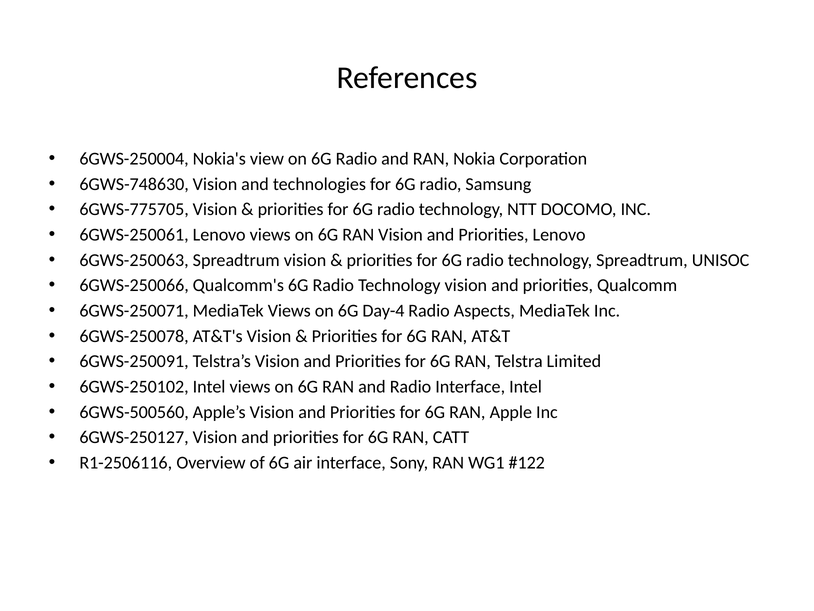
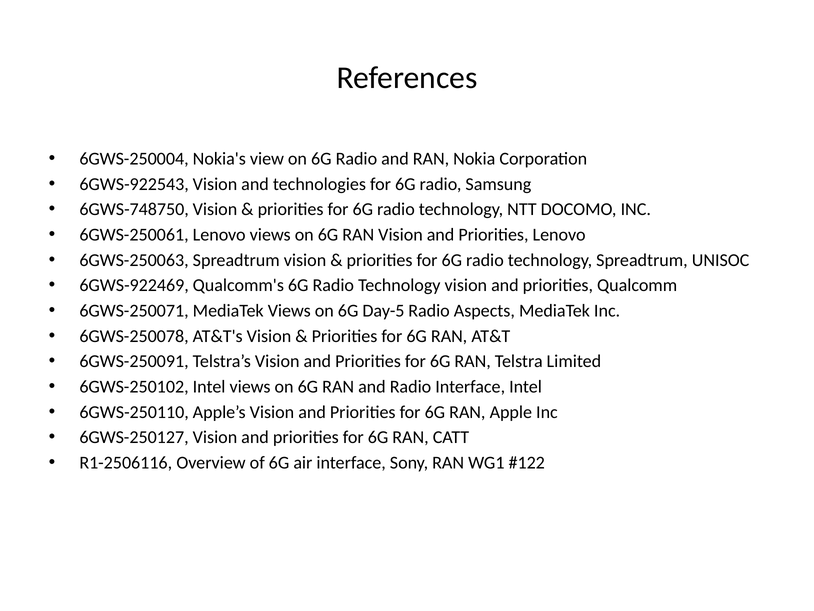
6GWS-748630: 6GWS-748630 -> 6GWS-922543
6GWS-775705: 6GWS-775705 -> 6GWS-748750
6GWS-250066: 6GWS-250066 -> 6GWS-922469
Day-4: Day-4 -> Day-5
6GWS-500560: 6GWS-500560 -> 6GWS-250110
